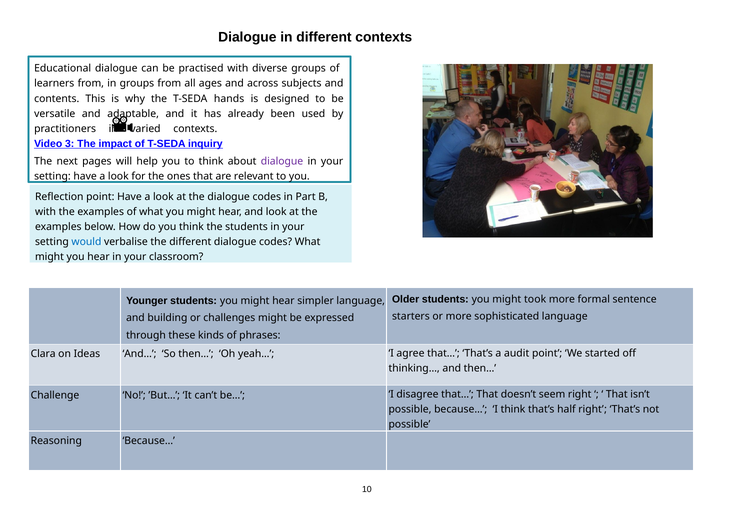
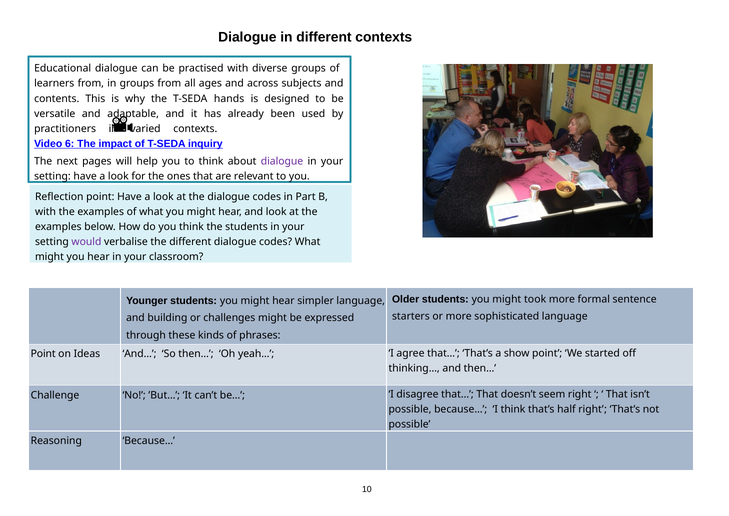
3: 3 -> 6
would colour: blue -> purple
Clara at (43, 354): Clara -> Point
audit: audit -> show
